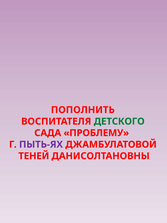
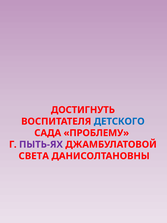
ПОПОЛНИТЬ: ПОПОЛНИТЬ -> ДОСТИГНУТЬ
ДЕТСКОГО colour: green -> blue
ТЕНЕЙ: ТЕНЕЙ -> СВЕТА
